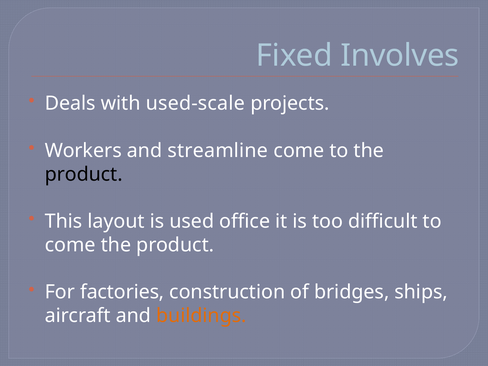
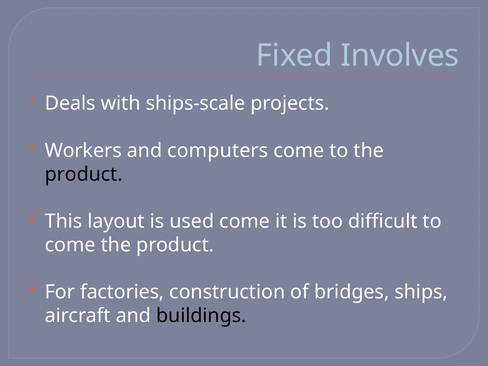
used-scale: used-scale -> ships-scale
streamline: streamline -> computers
used office: office -> come
buildings colour: orange -> black
